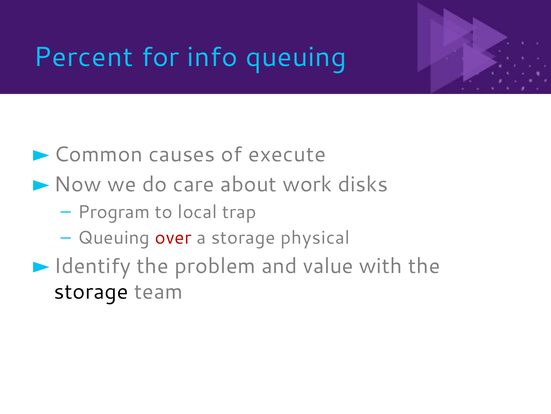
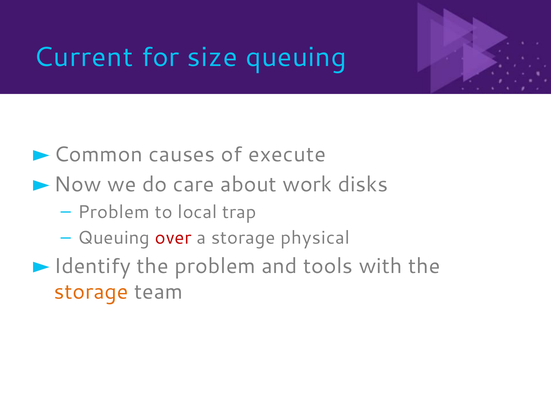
Percent: Percent -> Current
info: info -> size
Program at (114, 212): Program -> Problem
value: value -> tools
storage at (91, 291) colour: black -> orange
